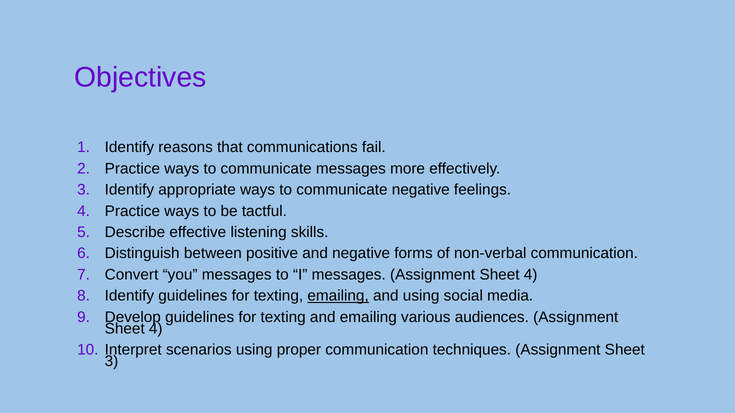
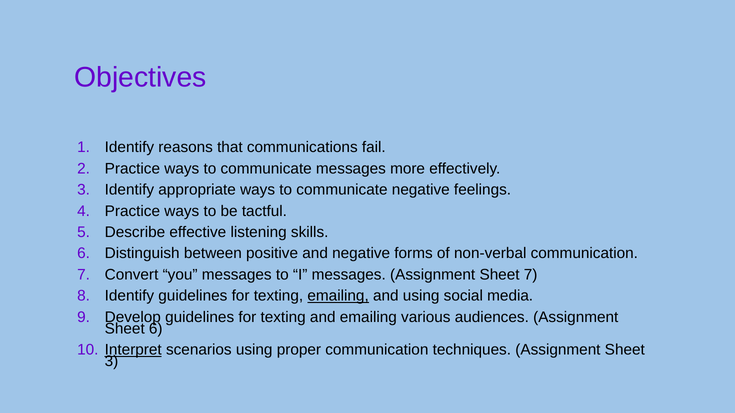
messages Assignment Sheet 4: 4 -> 7
4 at (156, 329): 4 -> 6
Interpret underline: none -> present
